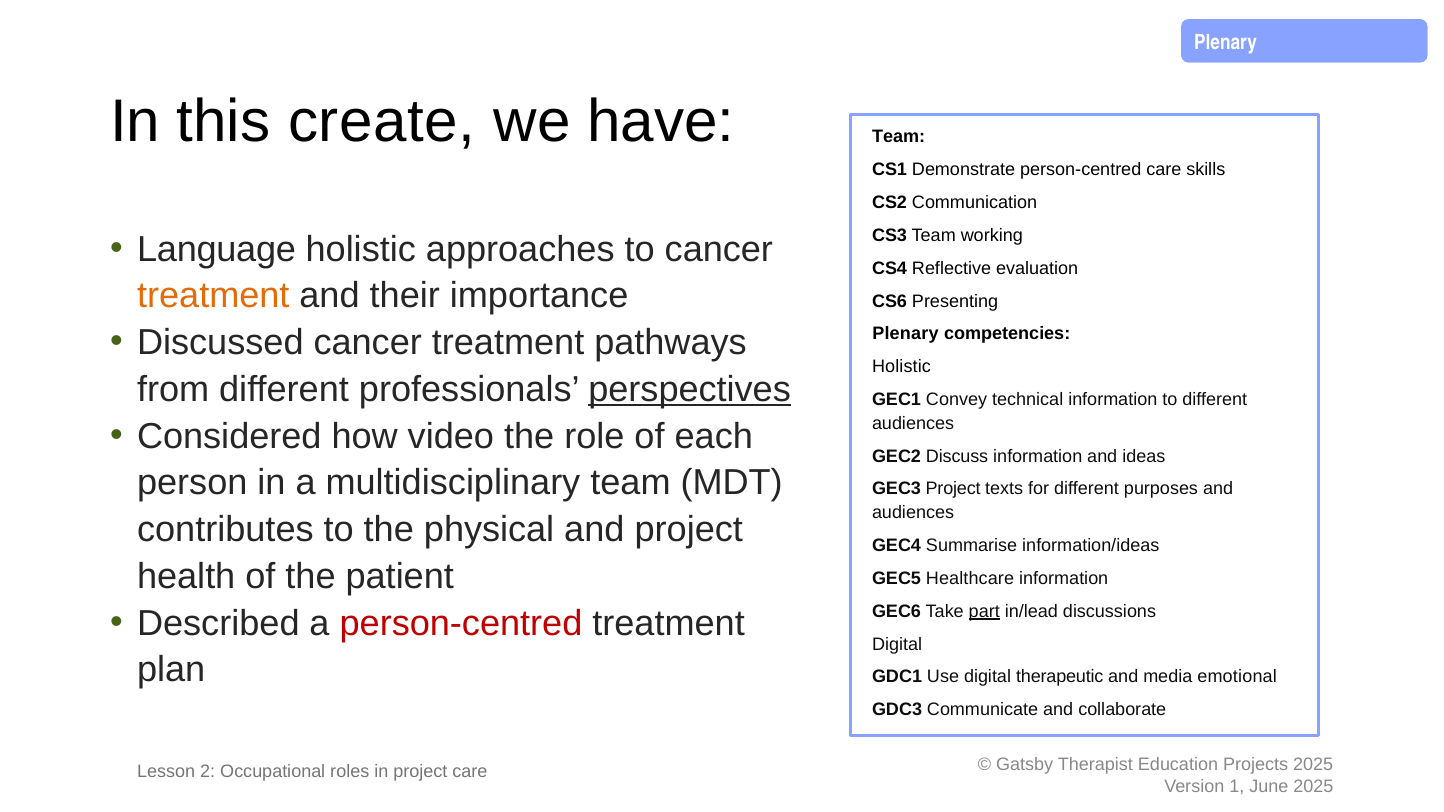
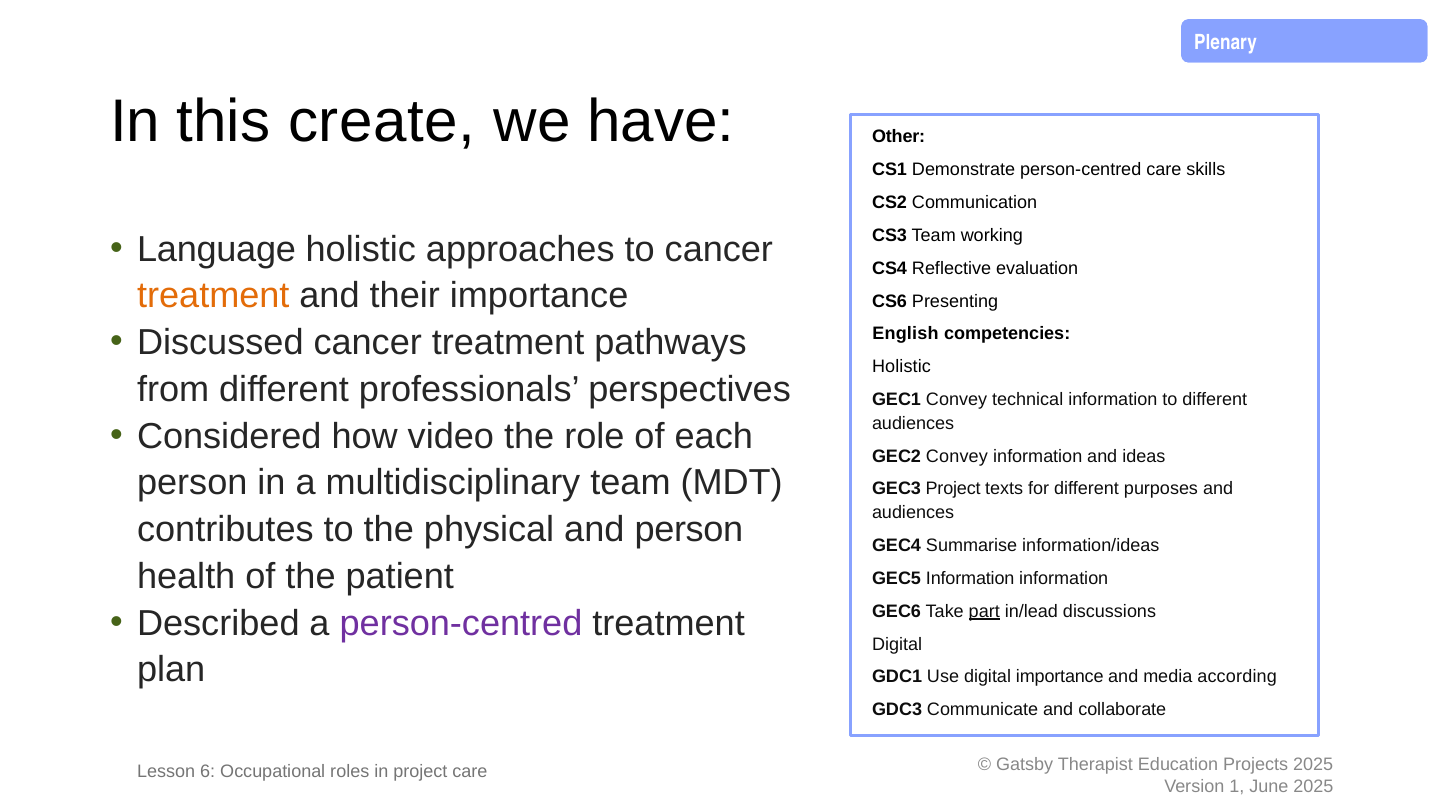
Team at (899, 137): Team -> Other
Plenary at (905, 334): Plenary -> English
perspectives underline: present -> none
GEC2 Discuss: Discuss -> Convey
and project: project -> person
GEC5 Healthcare: Healthcare -> Information
person-centred at (461, 623) colour: red -> purple
digital therapeutic: therapeutic -> importance
emotional: emotional -> according
2: 2 -> 6
